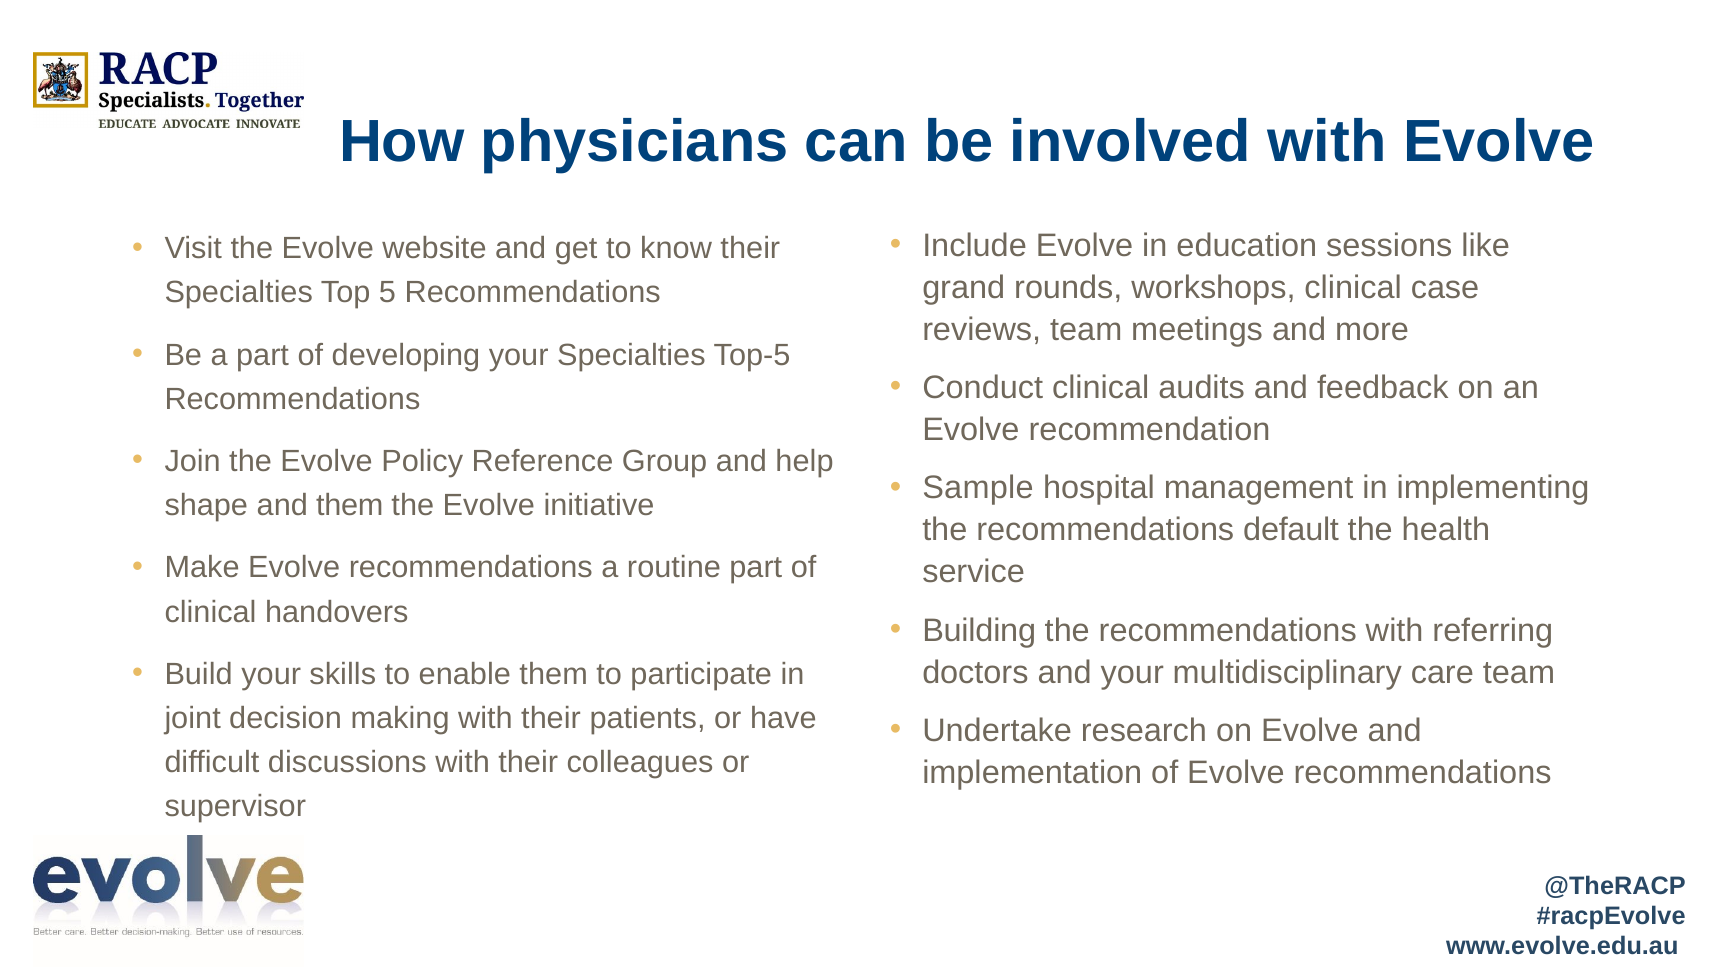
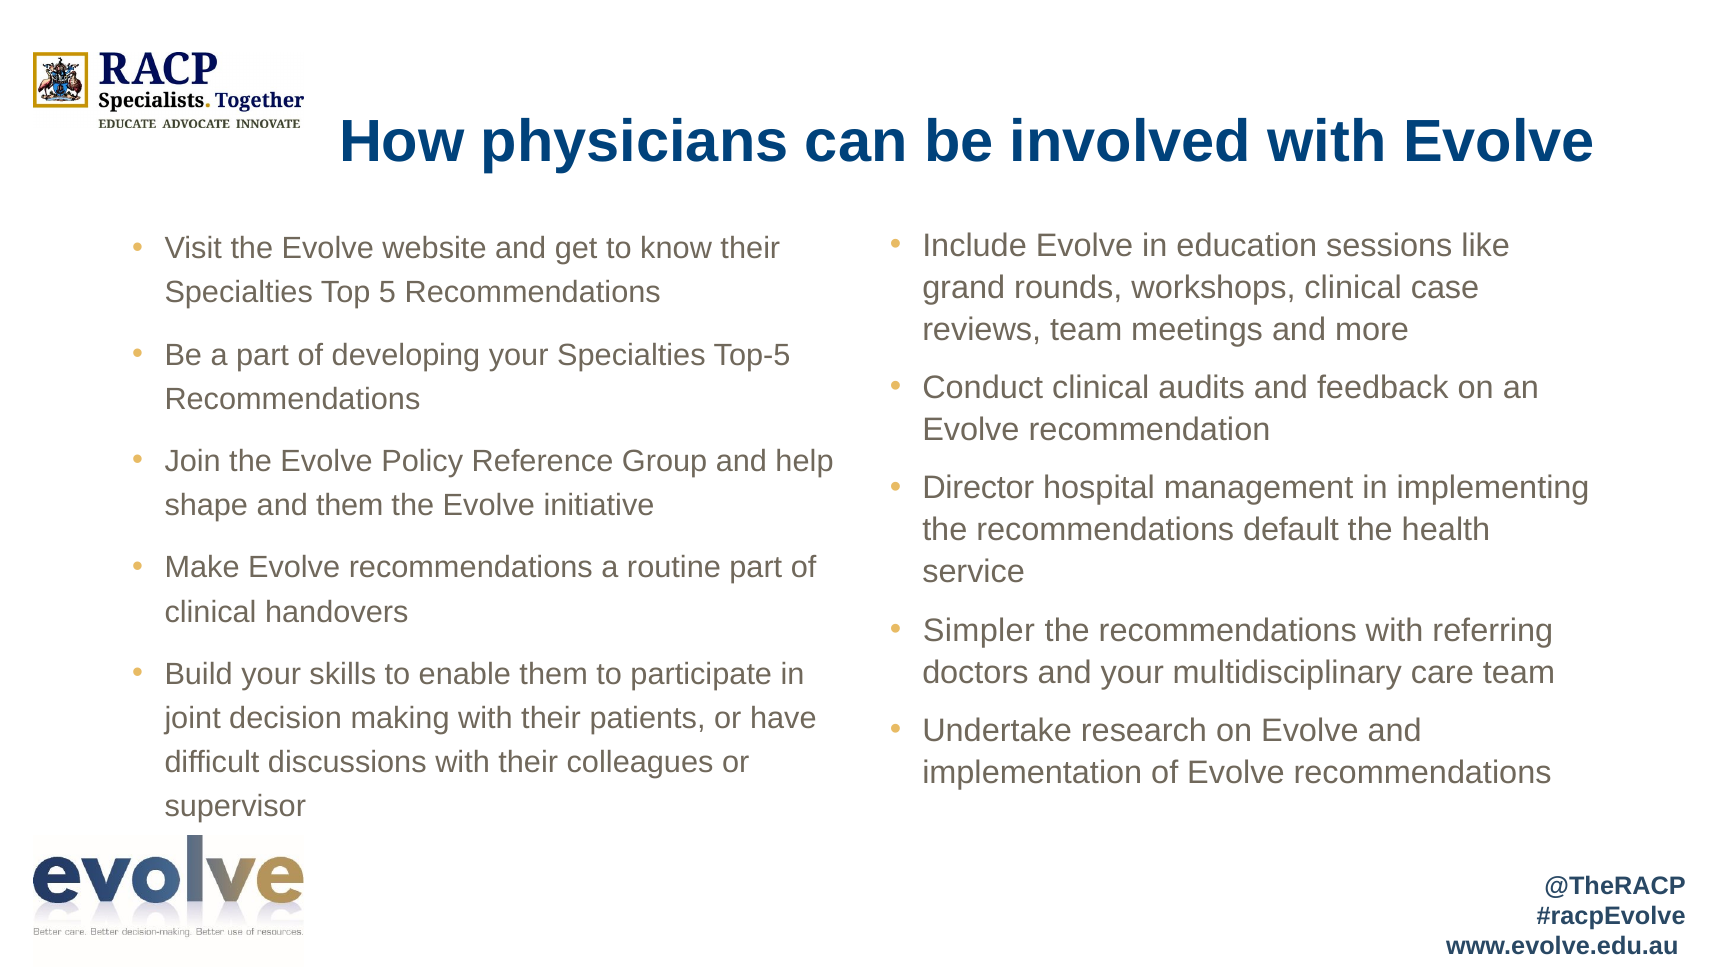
Sample: Sample -> Director
Building: Building -> Simpler
